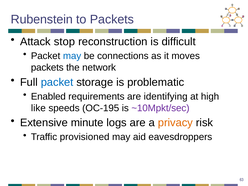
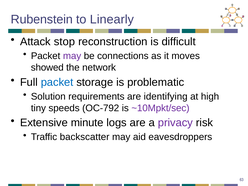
to Packets: Packets -> Linearly
may at (72, 56) colour: blue -> purple
packets at (47, 68): packets -> showed
Enabled: Enabled -> Solution
like: like -> tiny
OC-195: OC-195 -> OC-792
privacy colour: orange -> purple
provisioned: provisioned -> backscatter
